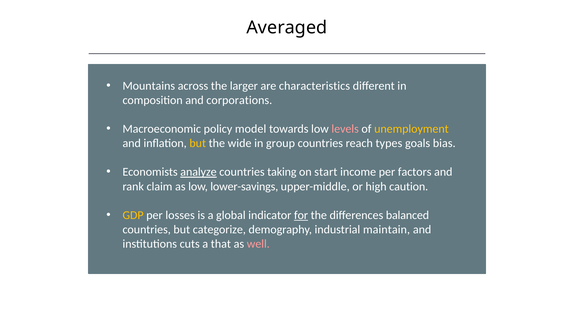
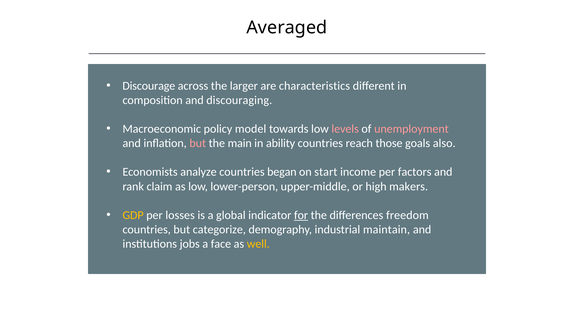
Mountains: Mountains -> Discourage
corporations: corporations -> discouraging
unemployment colour: yellow -> pink
but at (198, 143) colour: yellow -> pink
wide: wide -> main
group: group -> ability
types: types -> those
bias: bias -> also
analyze underline: present -> none
taking: taking -> began
lower-savings: lower-savings -> lower-person
caution: caution -> makers
balanced: balanced -> freedom
cuts: cuts -> jobs
that: that -> face
well colour: pink -> yellow
